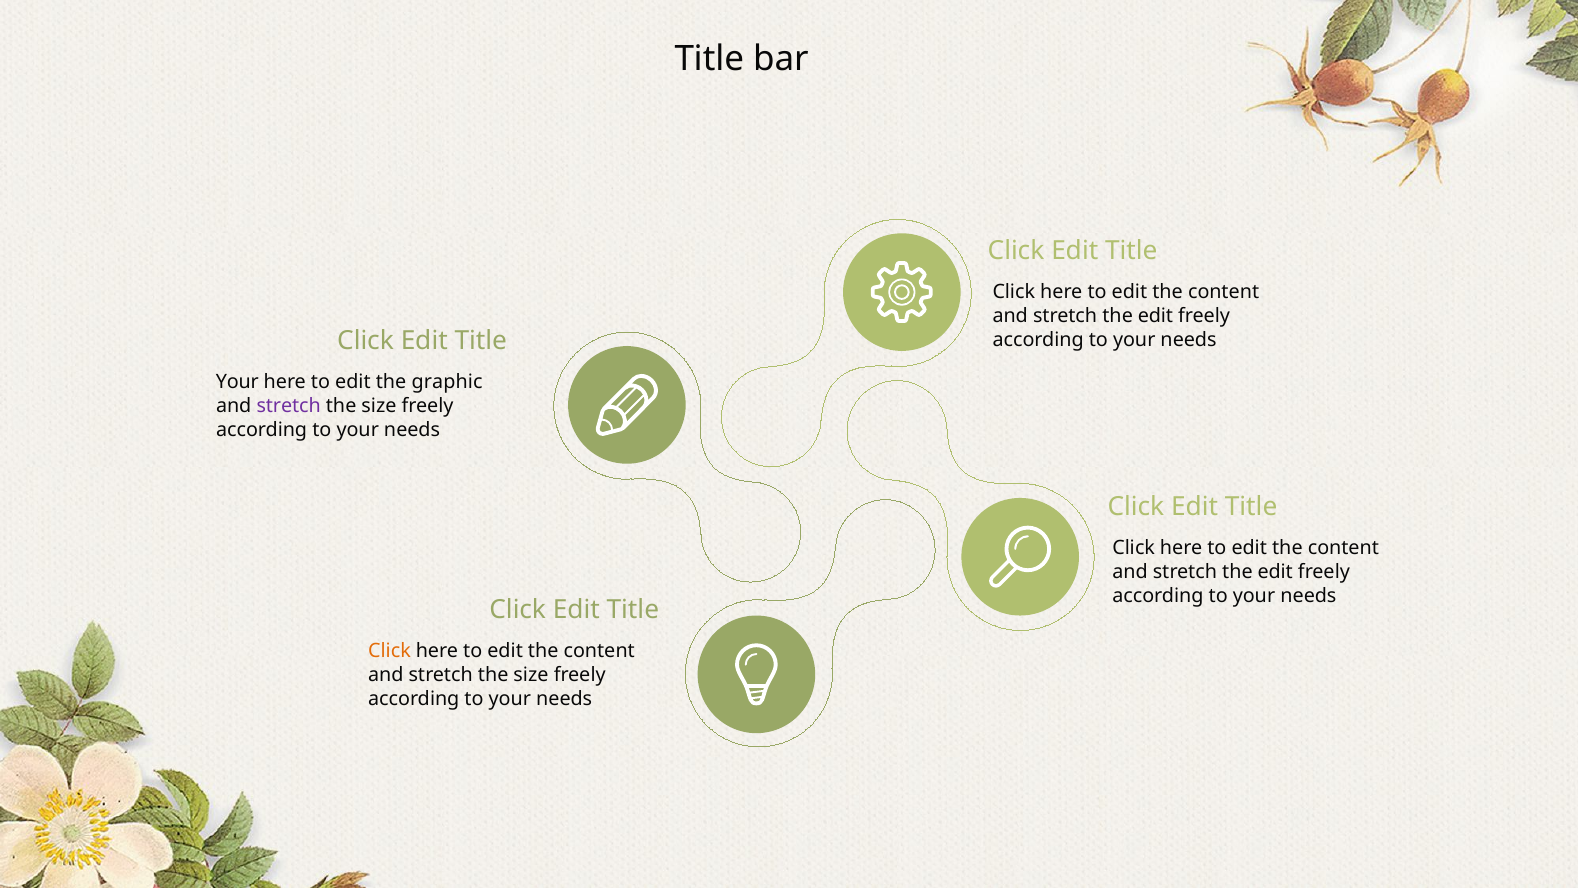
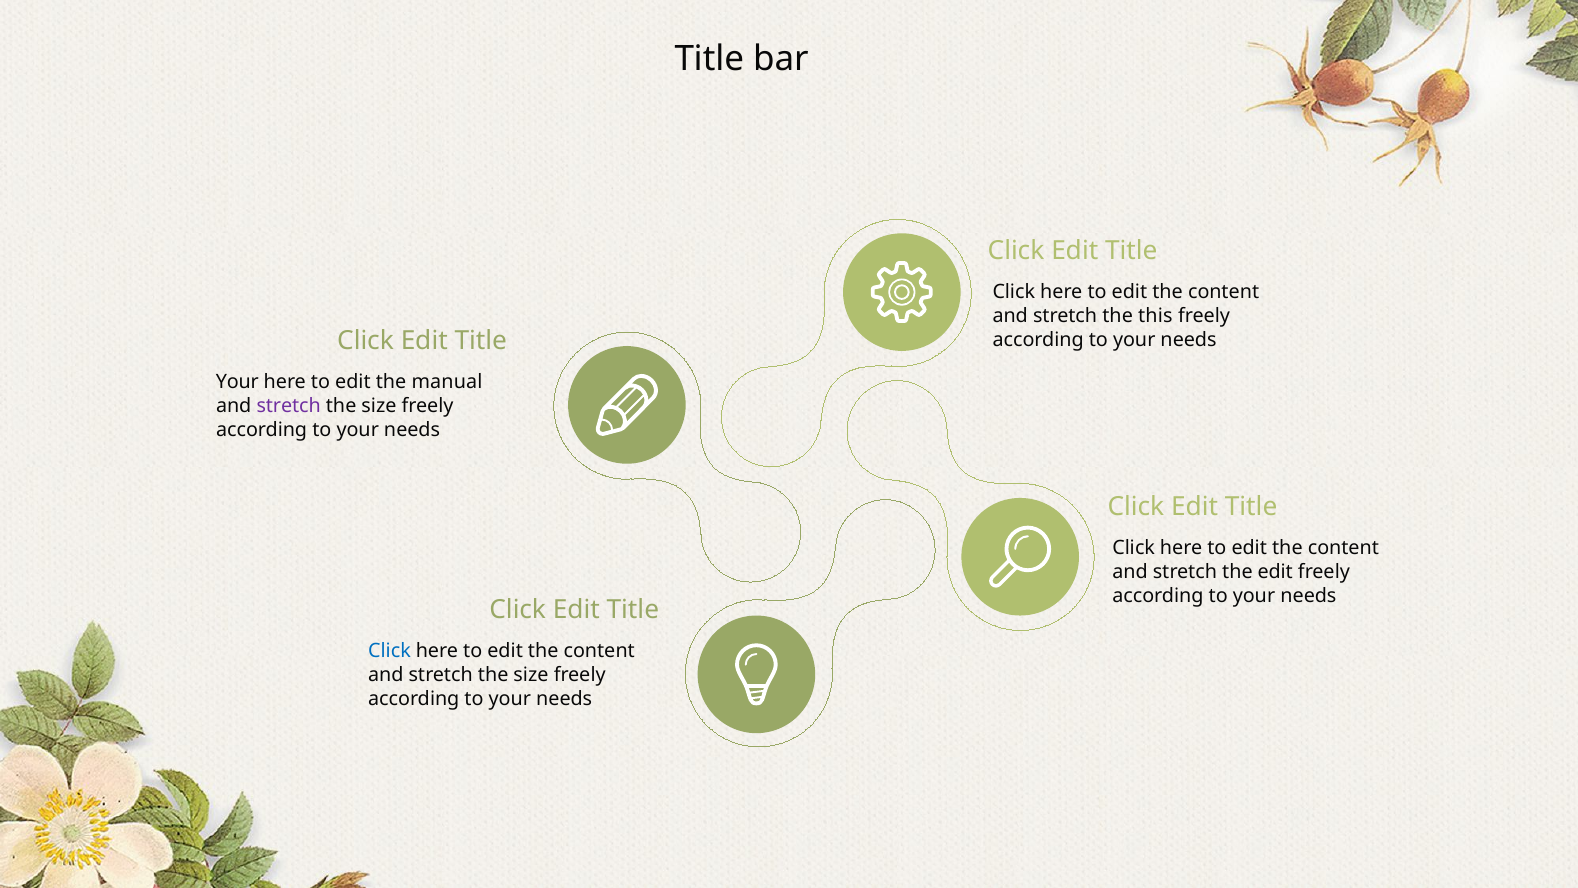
edit at (1155, 316): edit -> this
graphic: graphic -> manual
Click at (389, 651) colour: orange -> blue
